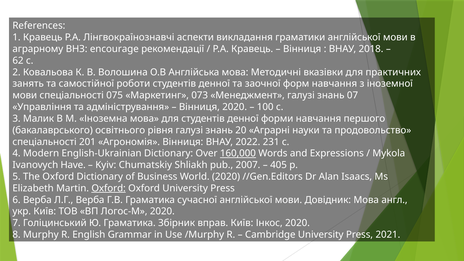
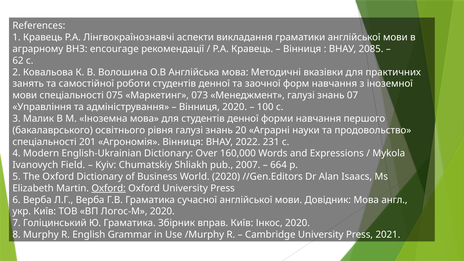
2018: 2018 -> 2085
160,000 underline: present -> none
Have: Have -> Field
405: 405 -> 664
